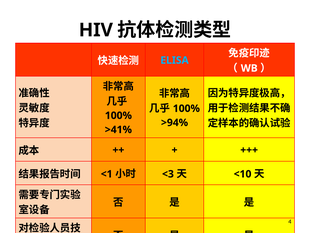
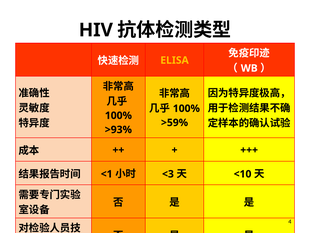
ELISA colour: light blue -> yellow
>94%: >94% -> >59%
>41%: >41% -> >93%
